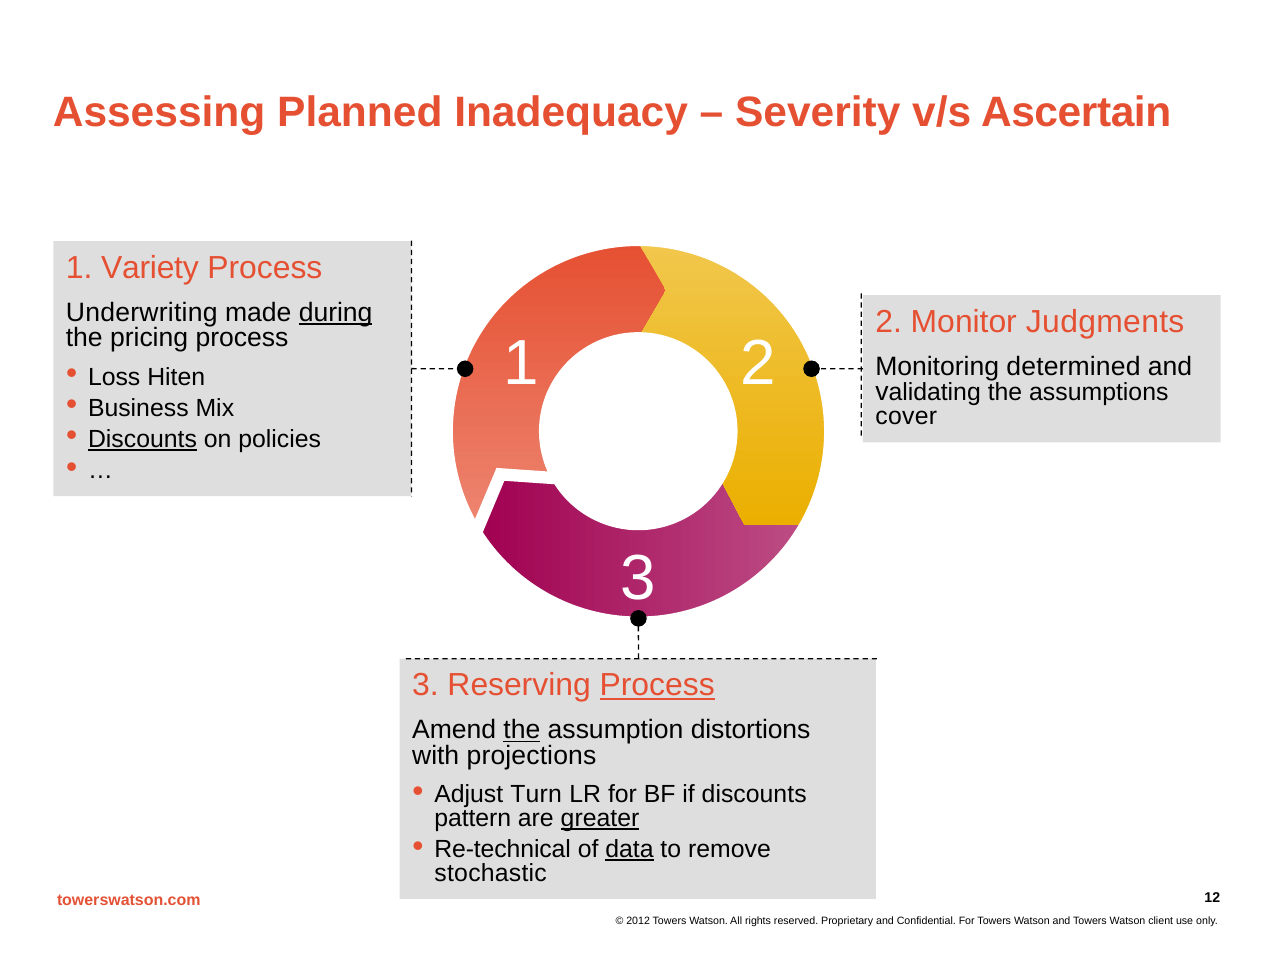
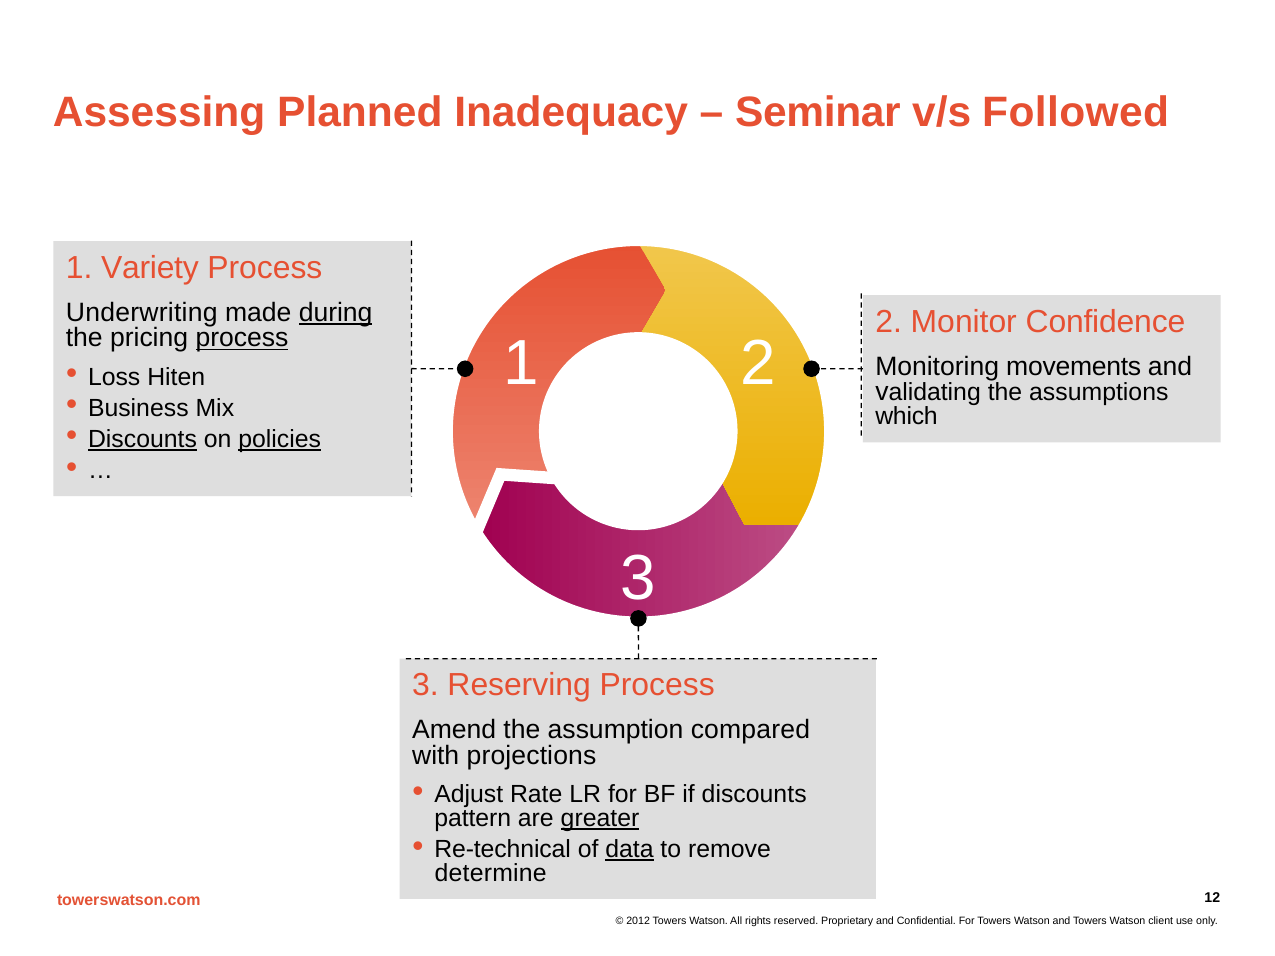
Severity: Severity -> Seminar
Ascertain: Ascertain -> Followed
Judgments: Judgments -> Confidence
process at (242, 338) underline: none -> present
determined: determined -> movements
cover: cover -> which
policies underline: none -> present
Process at (657, 686) underline: present -> none
the at (522, 730) underline: present -> none
distortions: distortions -> compared
Turn: Turn -> Rate
stochastic: stochastic -> determine
